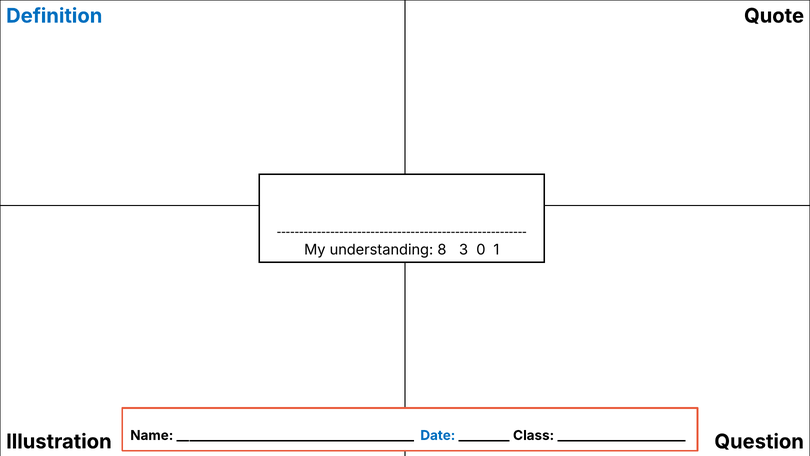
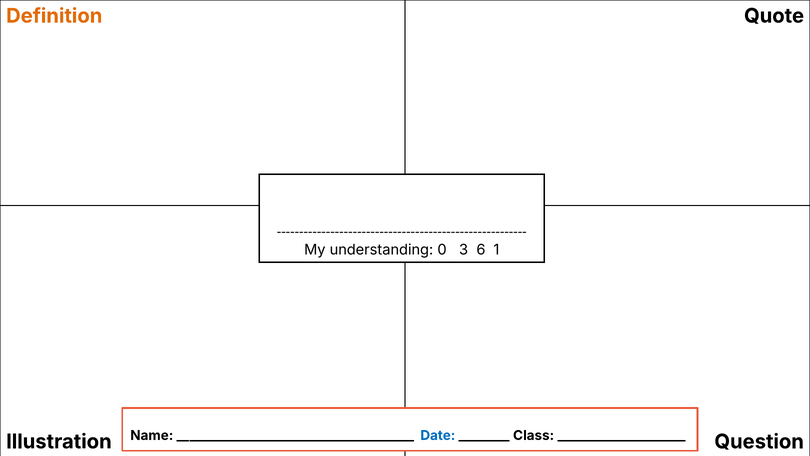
Definition colour: blue -> orange
8: 8 -> 0
0: 0 -> 6
